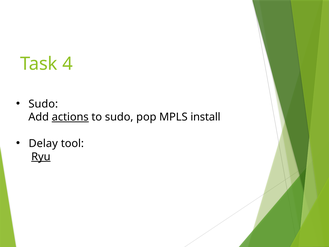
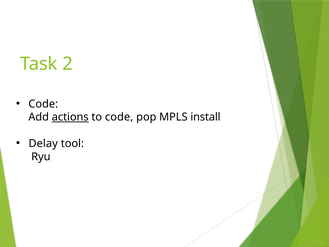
4: 4 -> 2
Sudo at (43, 104): Sudo -> Code
to sudo: sudo -> code
Ryu underline: present -> none
